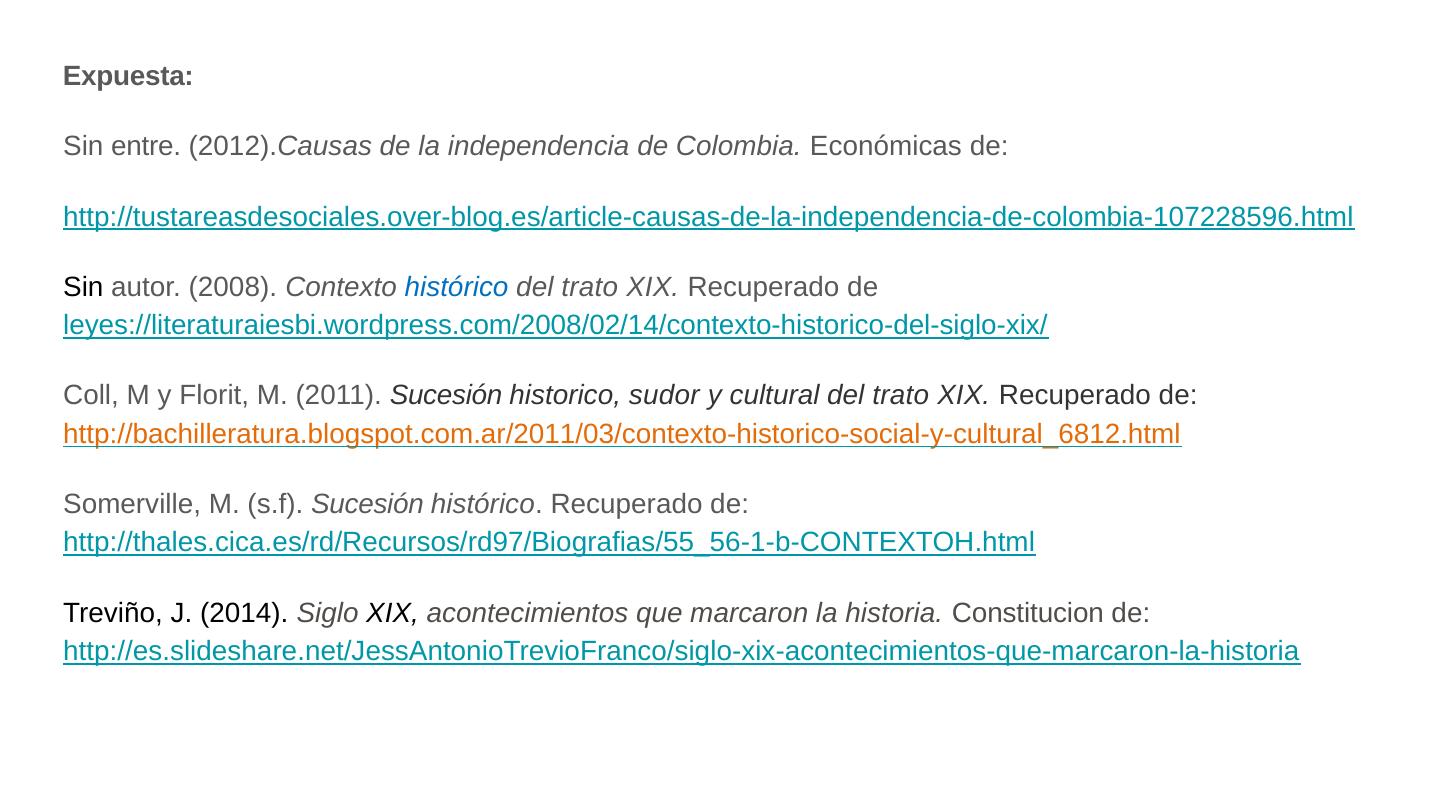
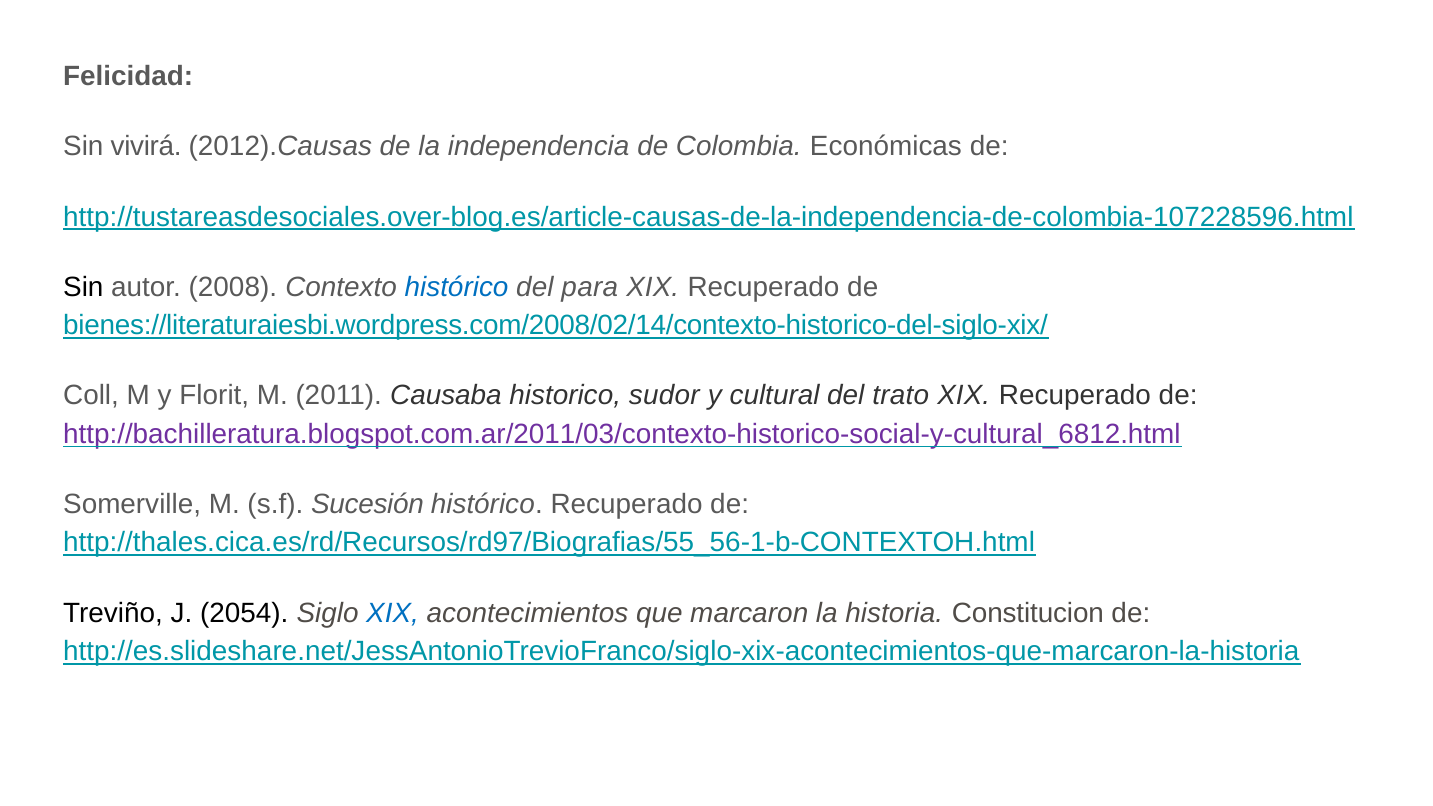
Expuesta: Expuesta -> Felicidad
entre: entre -> vivirá
trato at (590, 287): trato -> para
leyes://literaturaiesbi.wordpress.com/2008/02/14/contexto-historico-del-siglo-xix/: leyes://literaturaiesbi.wordpress.com/2008/02/14/contexto-historico-del-siglo-xix/ -> bienes://literaturaiesbi.wordpress.com/2008/02/14/contexto-historico-del-siglo-xix/
2011 Sucesión: Sucesión -> Causaba
http://bachilleratura.blogspot.com.ar/2011/03/contexto-historico-social-y-cultural_6812.html colour: orange -> purple
2014: 2014 -> 2054
XIX at (393, 613) colour: black -> blue
